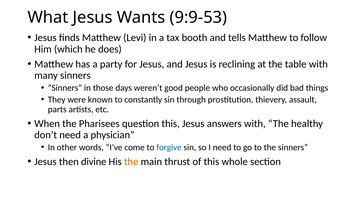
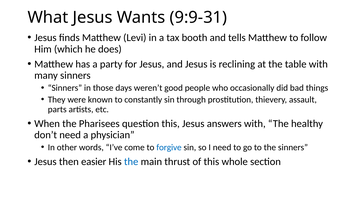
9:9-53: 9:9-53 -> 9:9-31
divine: divine -> easier
the at (131, 162) colour: orange -> blue
